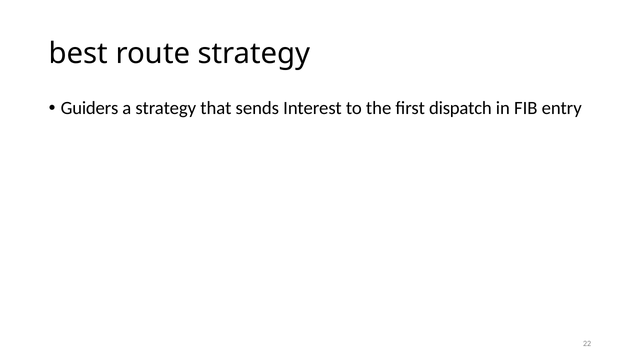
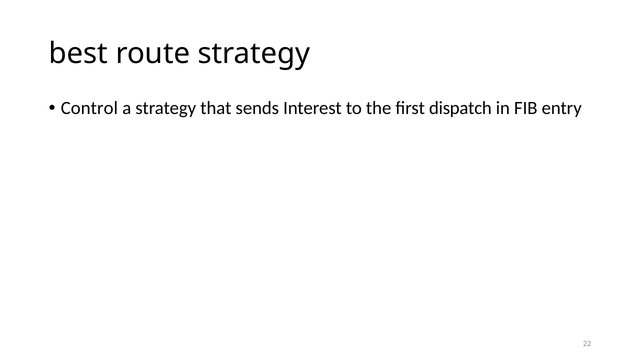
Guiders: Guiders -> Control
